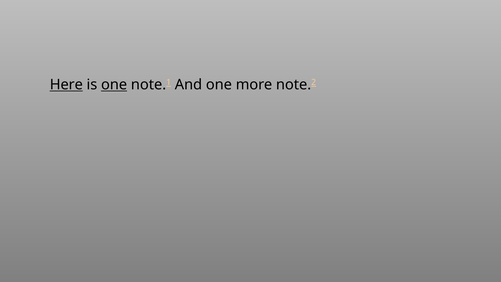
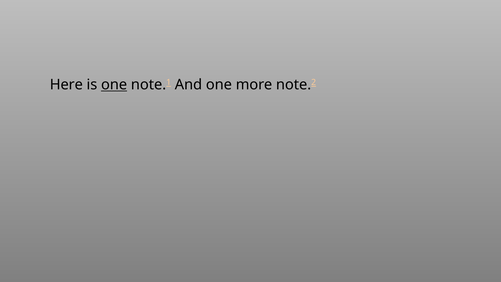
Here underline: present -> none
